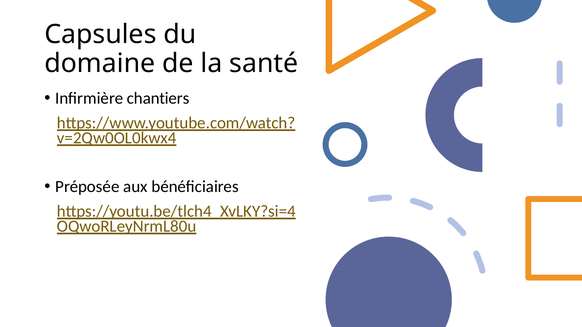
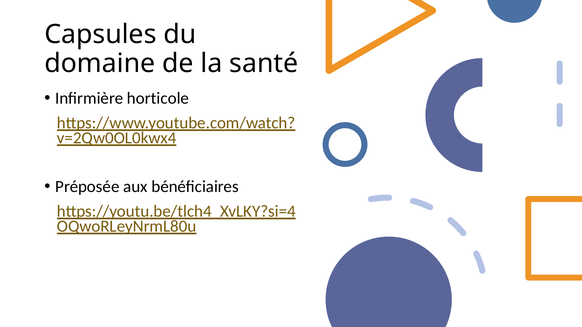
chantiers: chantiers -> horticole
